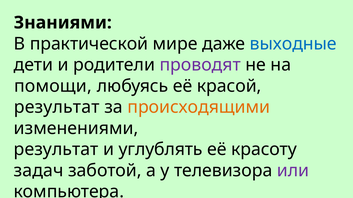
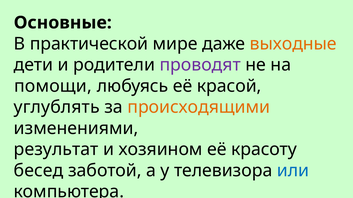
Знаниями: Знаниями -> Основные
выходные colour: blue -> orange
результат at (57, 107): результат -> углублять
углублять: углублять -> хозяином
задач: задач -> бесед
или colour: purple -> blue
